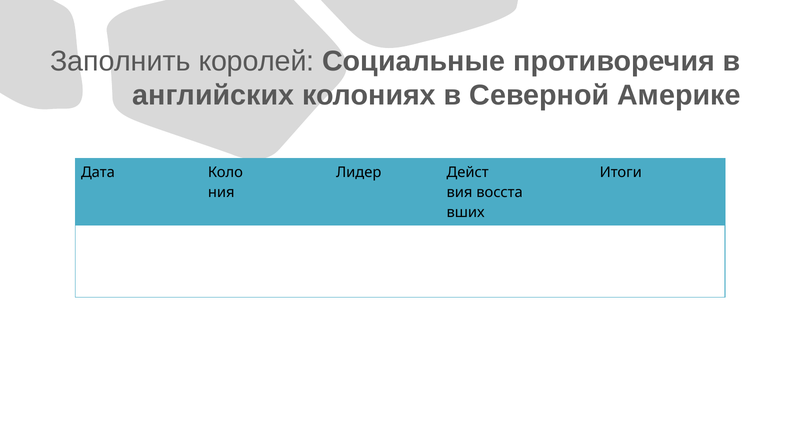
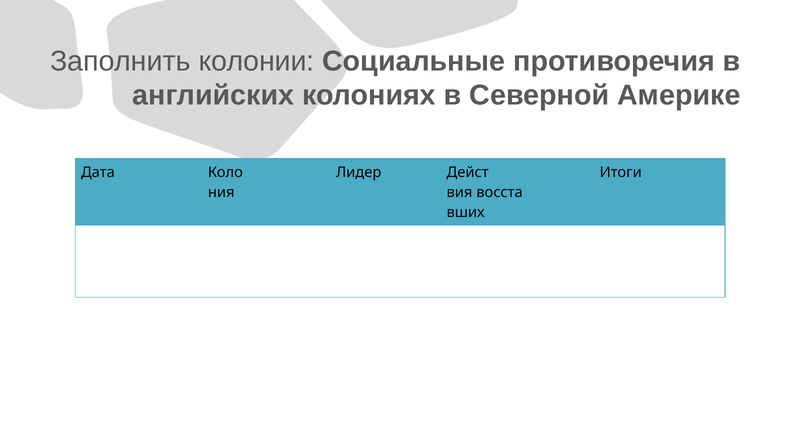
королей: королей -> колонии
